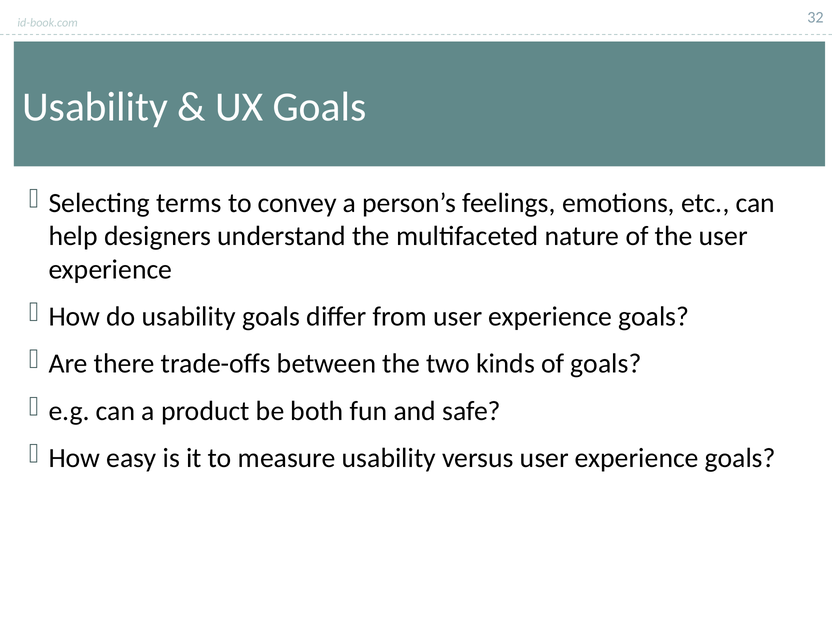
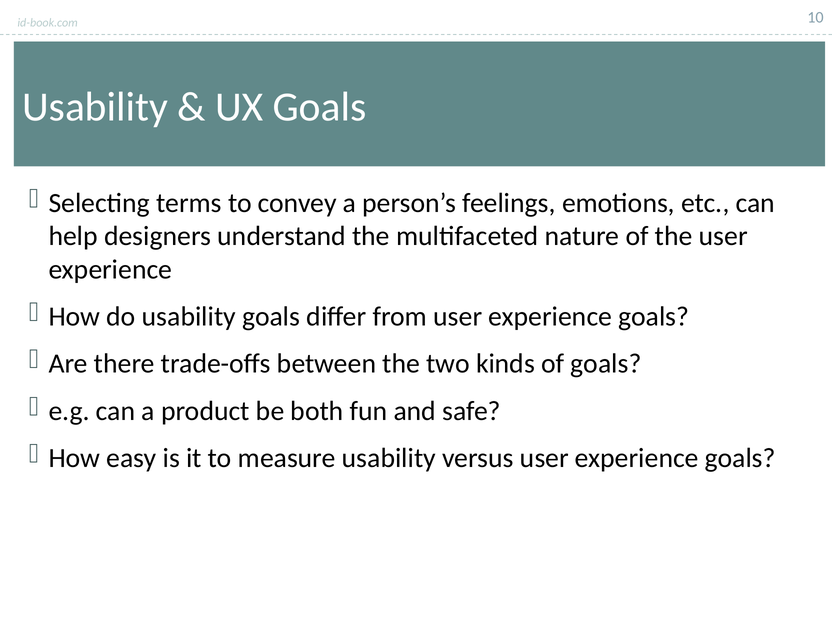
32: 32 -> 10
